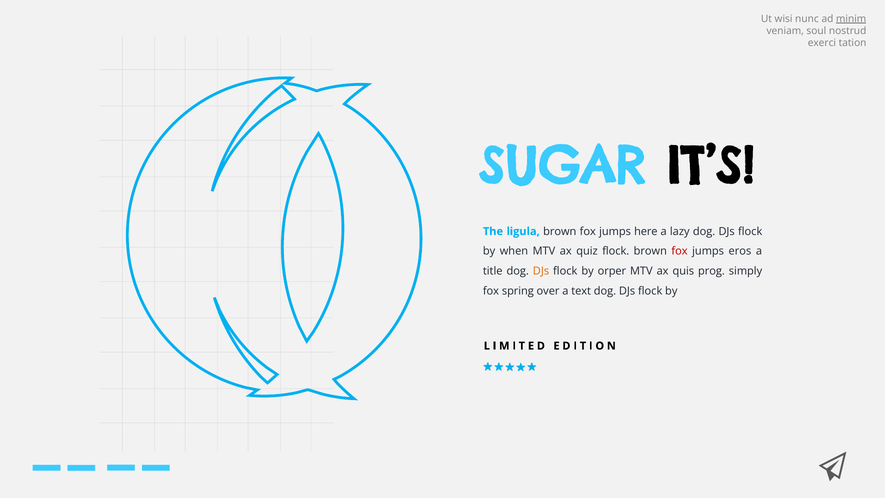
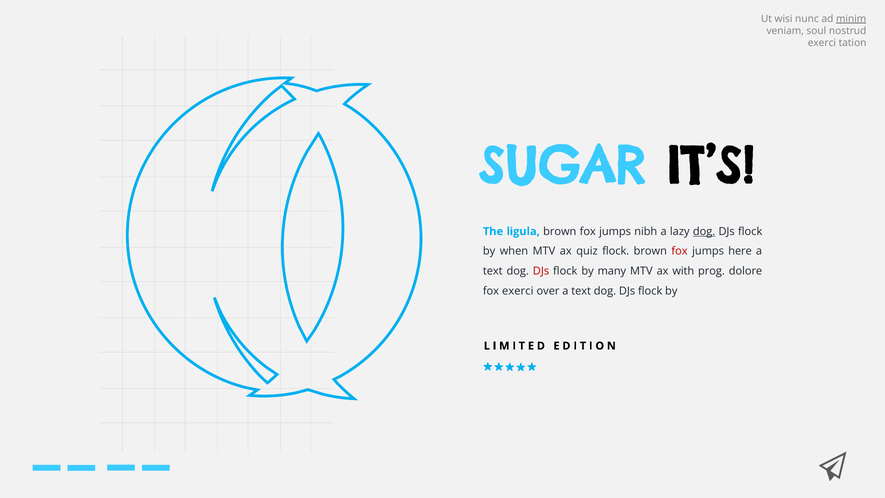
here: here -> nibh
dog at (704, 231) underline: none -> present
eros: eros -> here
title at (493, 271): title -> text
DJs at (541, 271) colour: orange -> red
orper: orper -> many
quis: quis -> with
simply: simply -> dolore
fox spring: spring -> exerci
